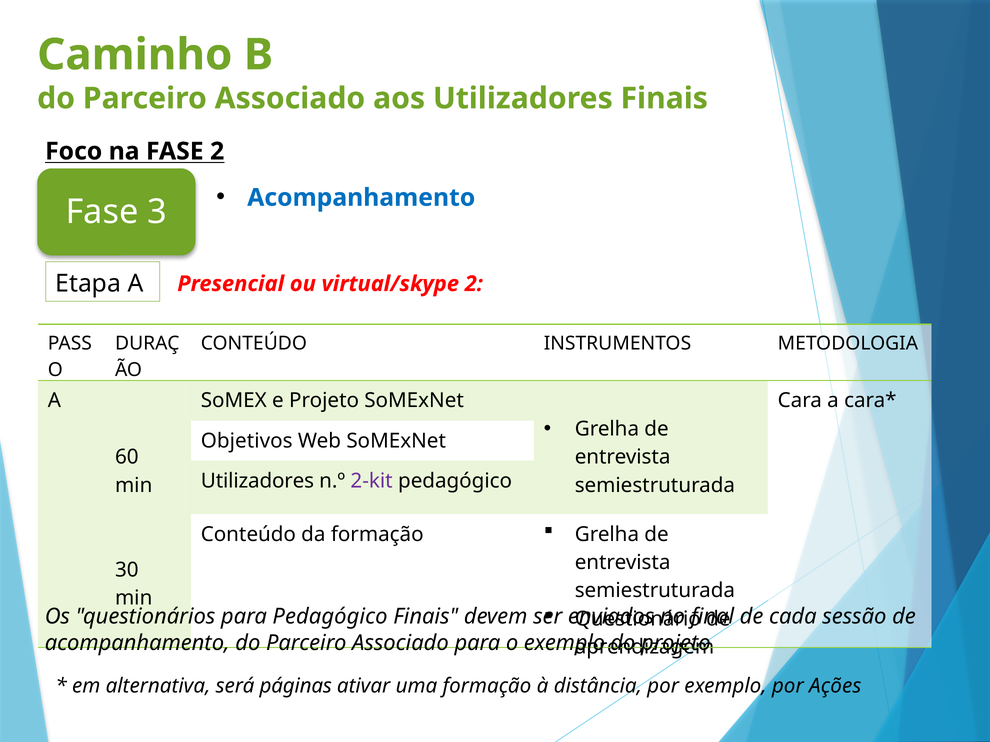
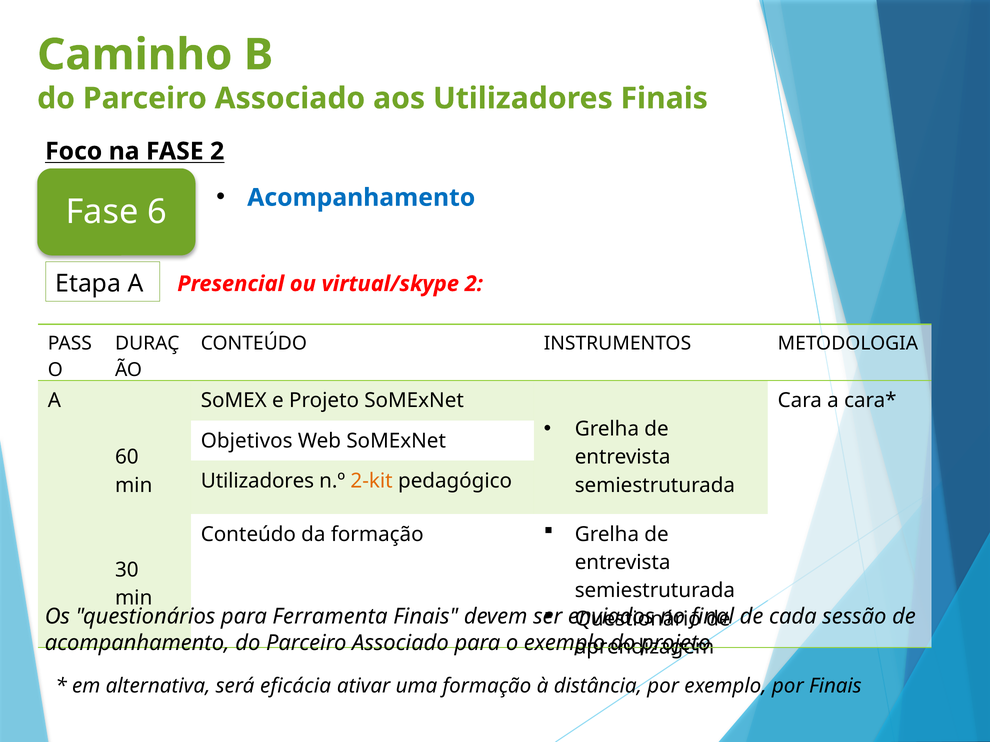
3: 3 -> 6
2-kit colour: purple -> orange
para Pedagógico: Pedagógico -> Ferramenta
páginas: páginas -> eficácia
por Ações: Ações -> Finais
